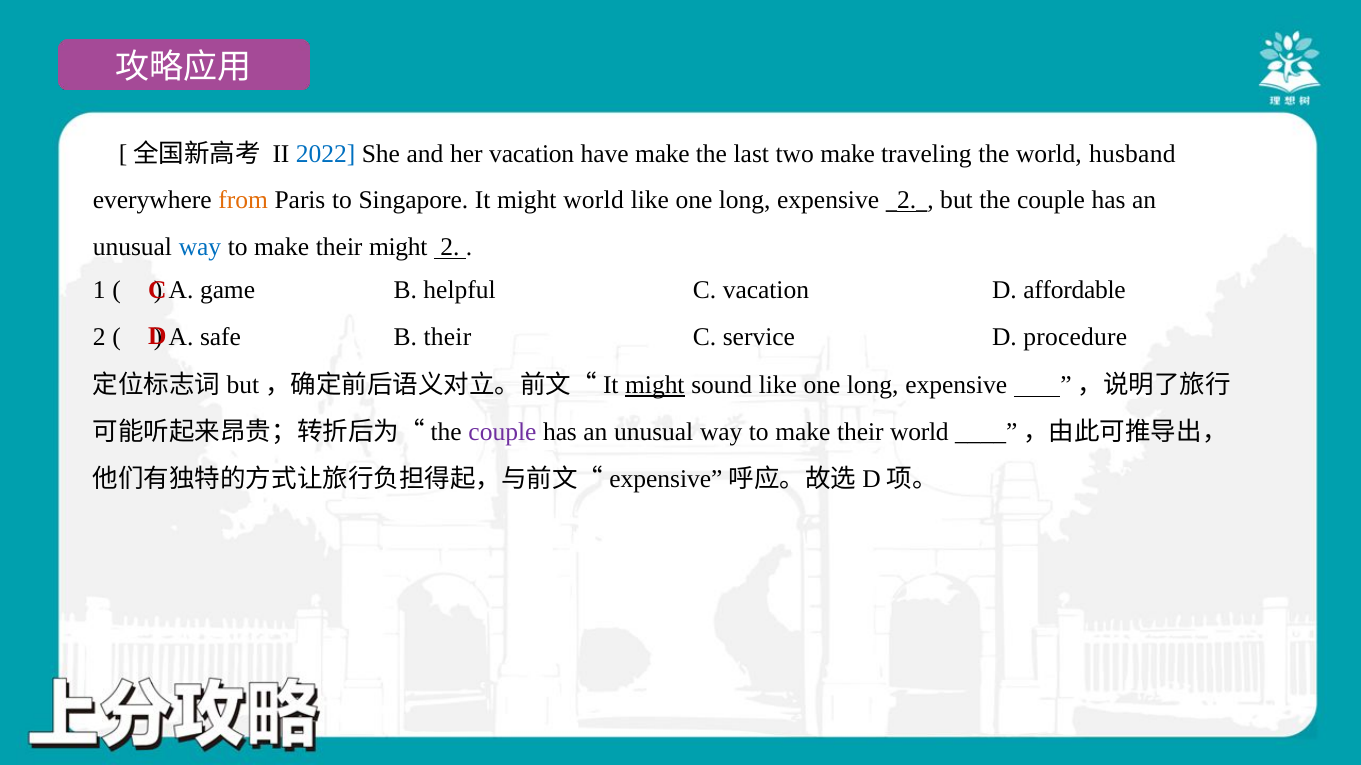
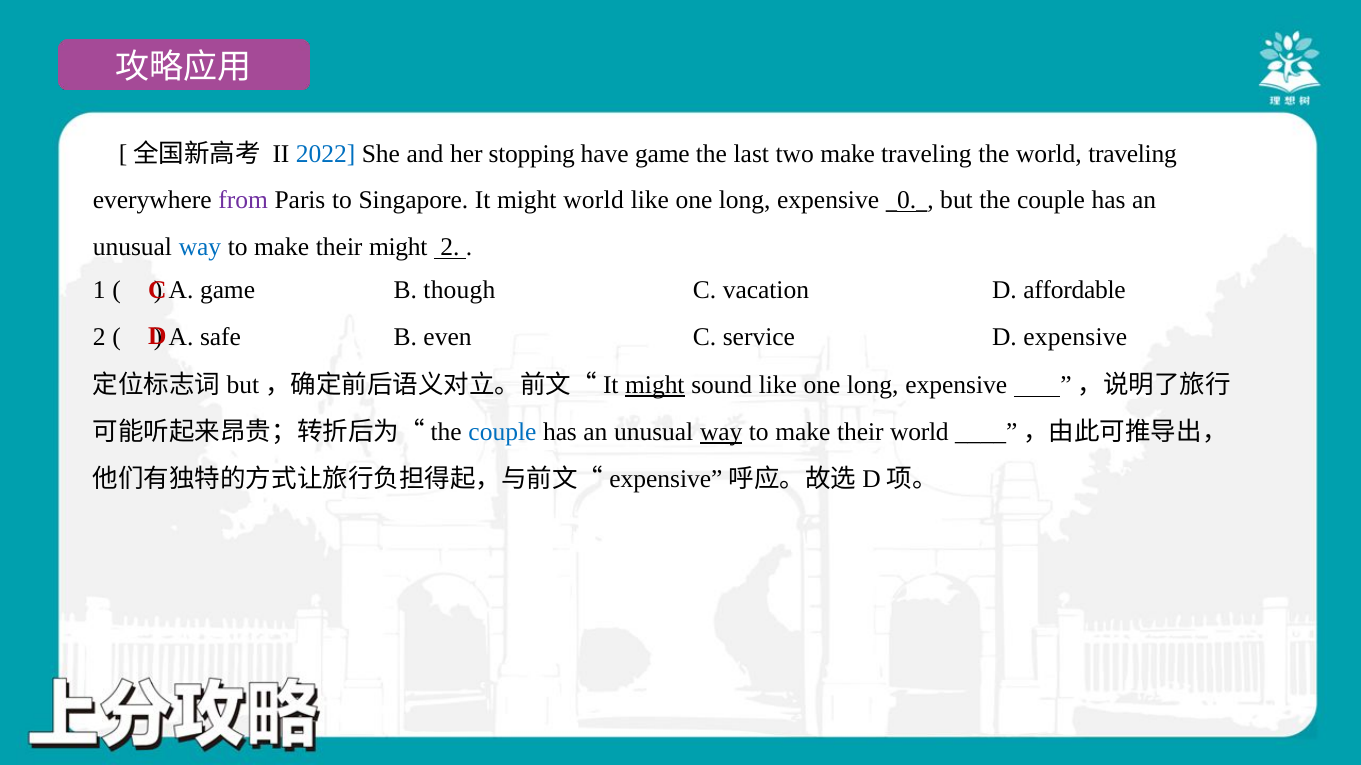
her vacation: vacation -> stopping
have make: make -> game
world husband: husband -> traveling
from colour: orange -> purple
2 at (907, 201): 2 -> 0
helpful: helpful -> though
B their: their -> even
D procedure: procedure -> expensive
couple at (502, 432) colour: purple -> blue
way at (721, 432) underline: none -> present
